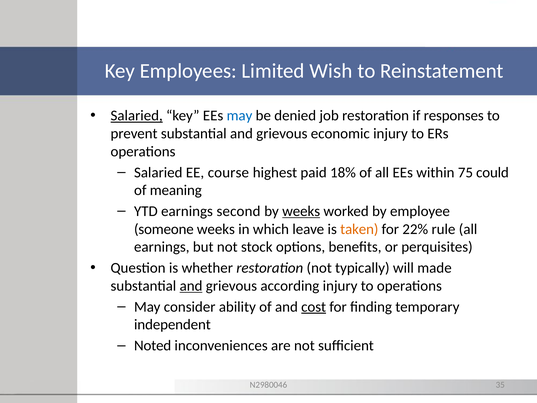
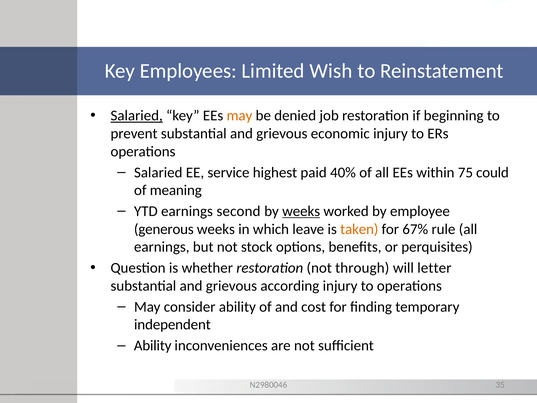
may at (239, 116) colour: blue -> orange
responses: responses -> beginning
course: course -> service
18%: 18% -> 40%
someone: someone -> generous
22%: 22% -> 67%
typically: typically -> through
made: made -> letter
and at (191, 286) underline: present -> none
cost underline: present -> none
Noted at (153, 345): Noted -> Ability
